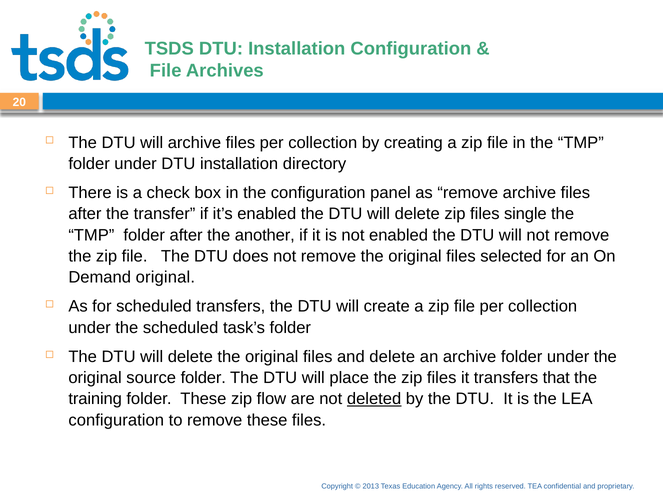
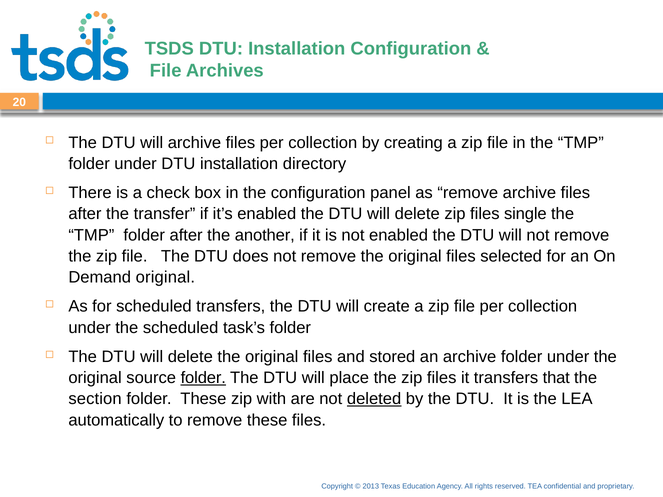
and delete: delete -> stored
folder at (203, 378) underline: none -> present
training: training -> section
flow: flow -> with
configuration at (116, 420): configuration -> automatically
